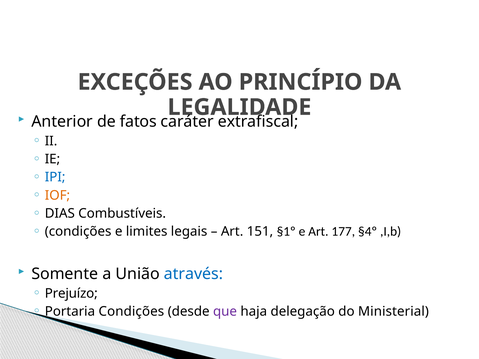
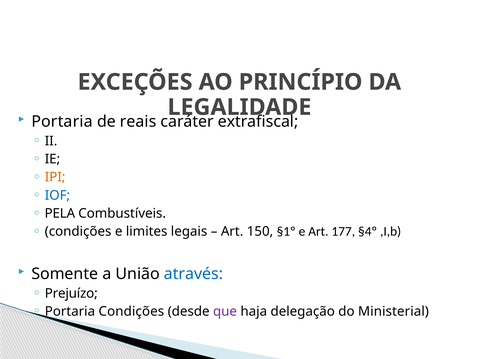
Anterior at (62, 122): Anterior -> Portaria
fatos: fatos -> reais
IPI colour: blue -> orange
IOF colour: orange -> blue
DIAS: DIAS -> PELA
151: 151 -> 150
